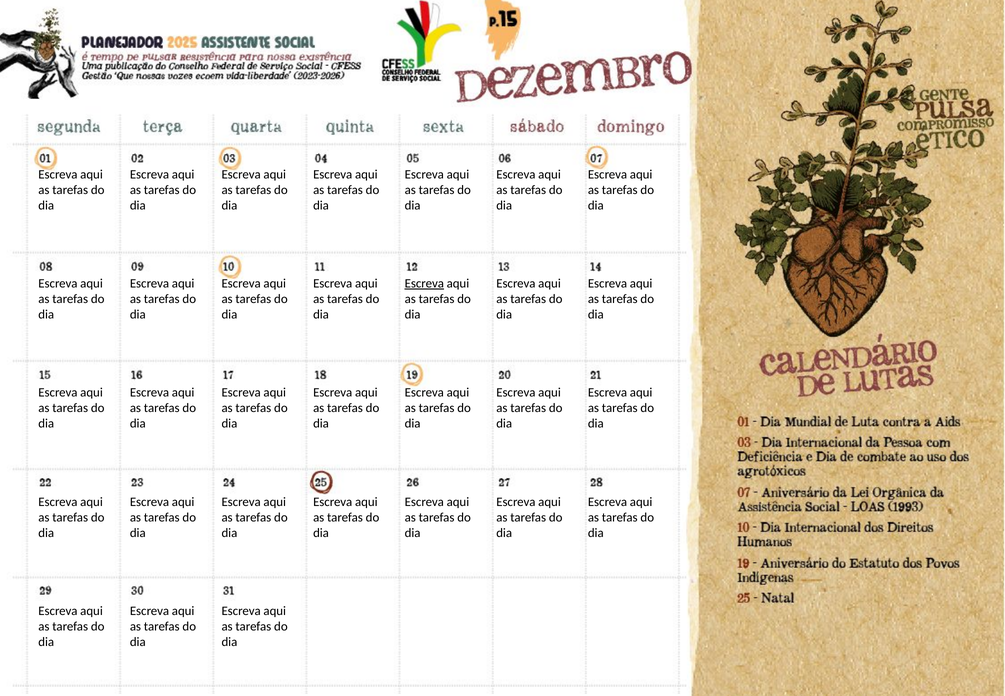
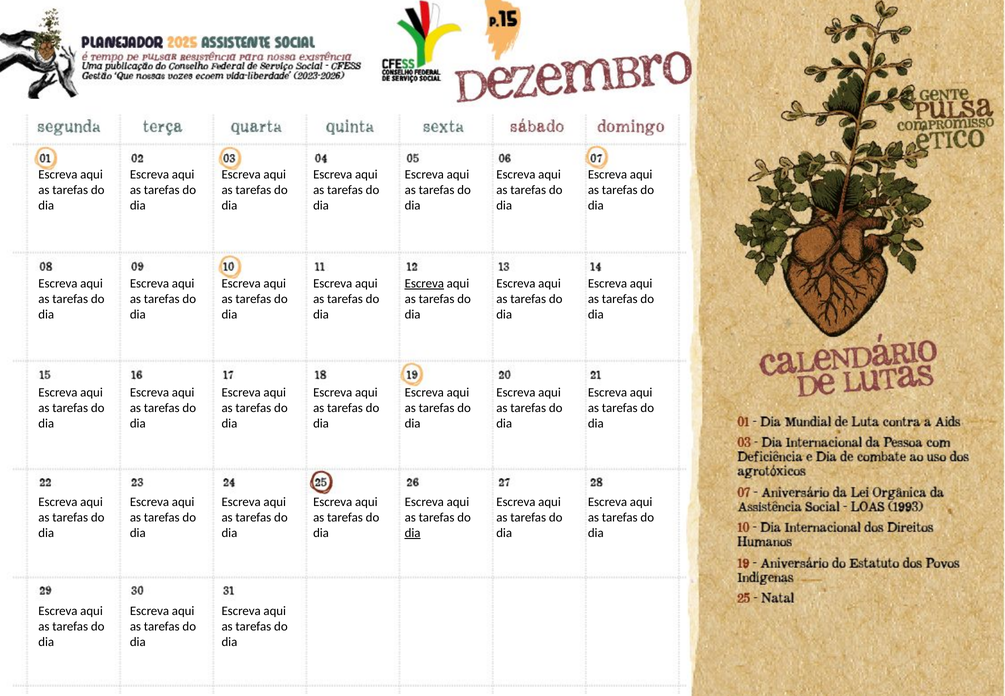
dia at (413, 533) underline: none -> present
